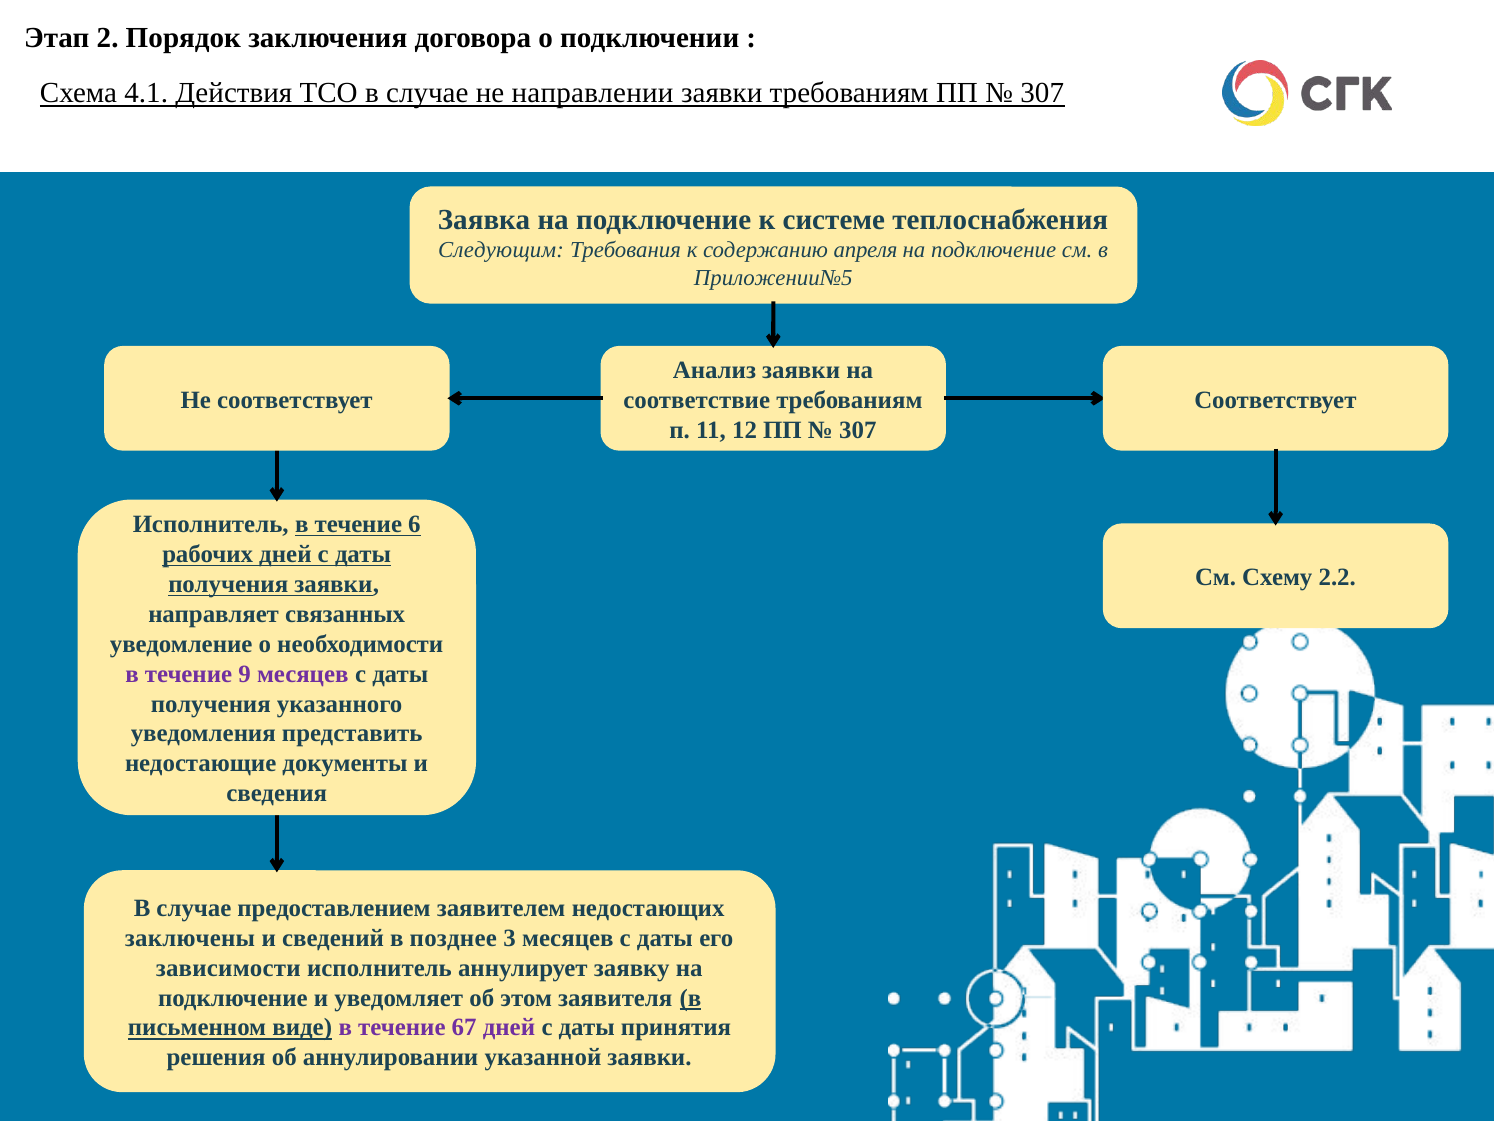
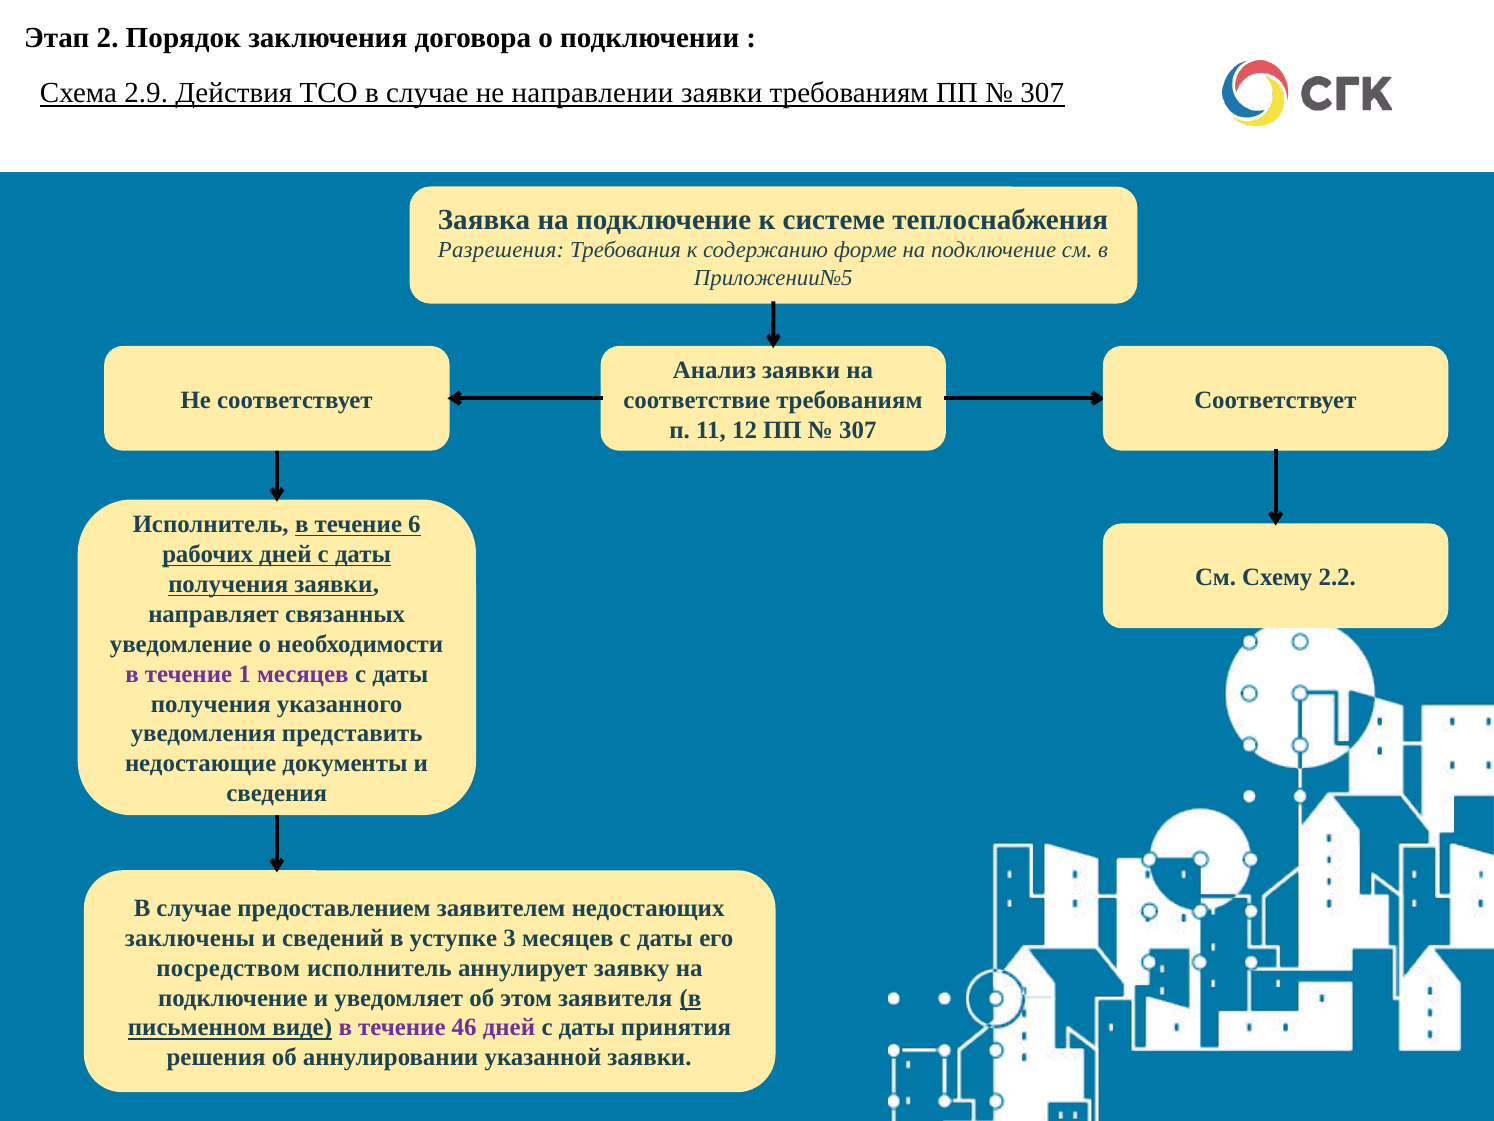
4.1: 4.1 -> 2.9
Следующим: Следующим -> Разрешения
апреля: апреля -> форме
9: 9 -> 1
позднее: позднее -> уступке
зависимости: зависимости -> посредством
67: 67 -> 46
